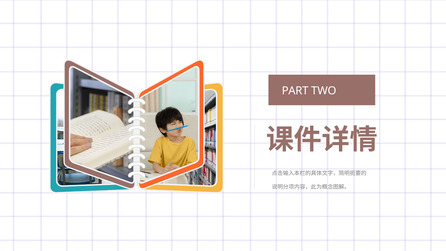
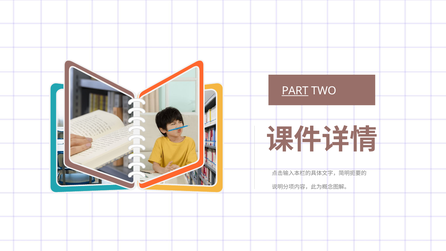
PART underline: none -> present
